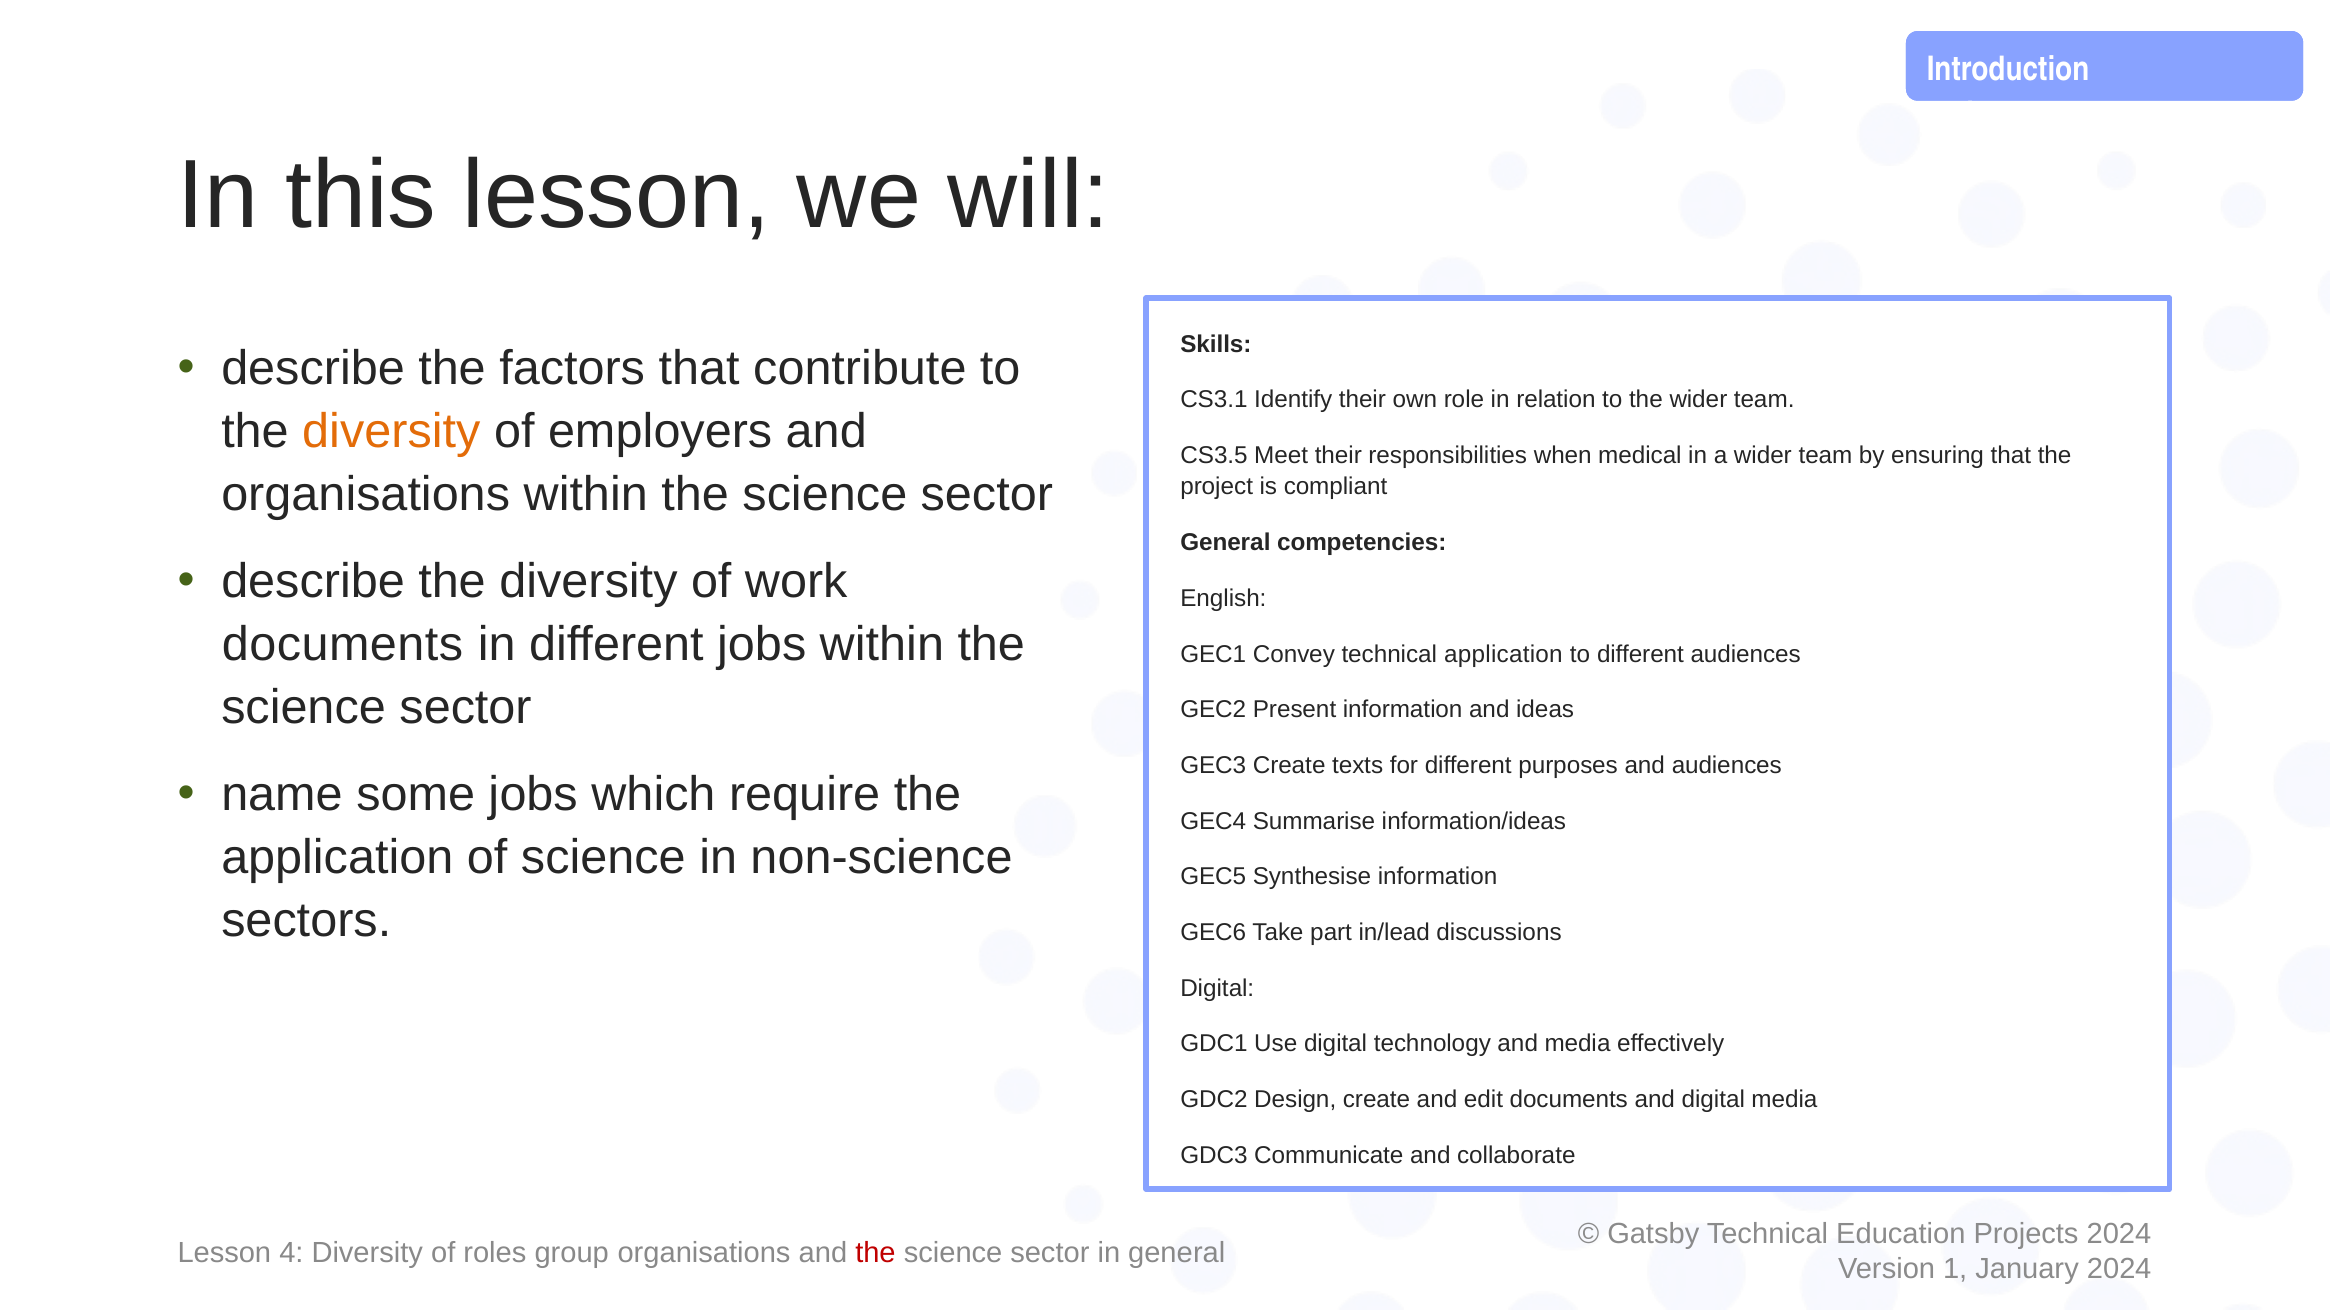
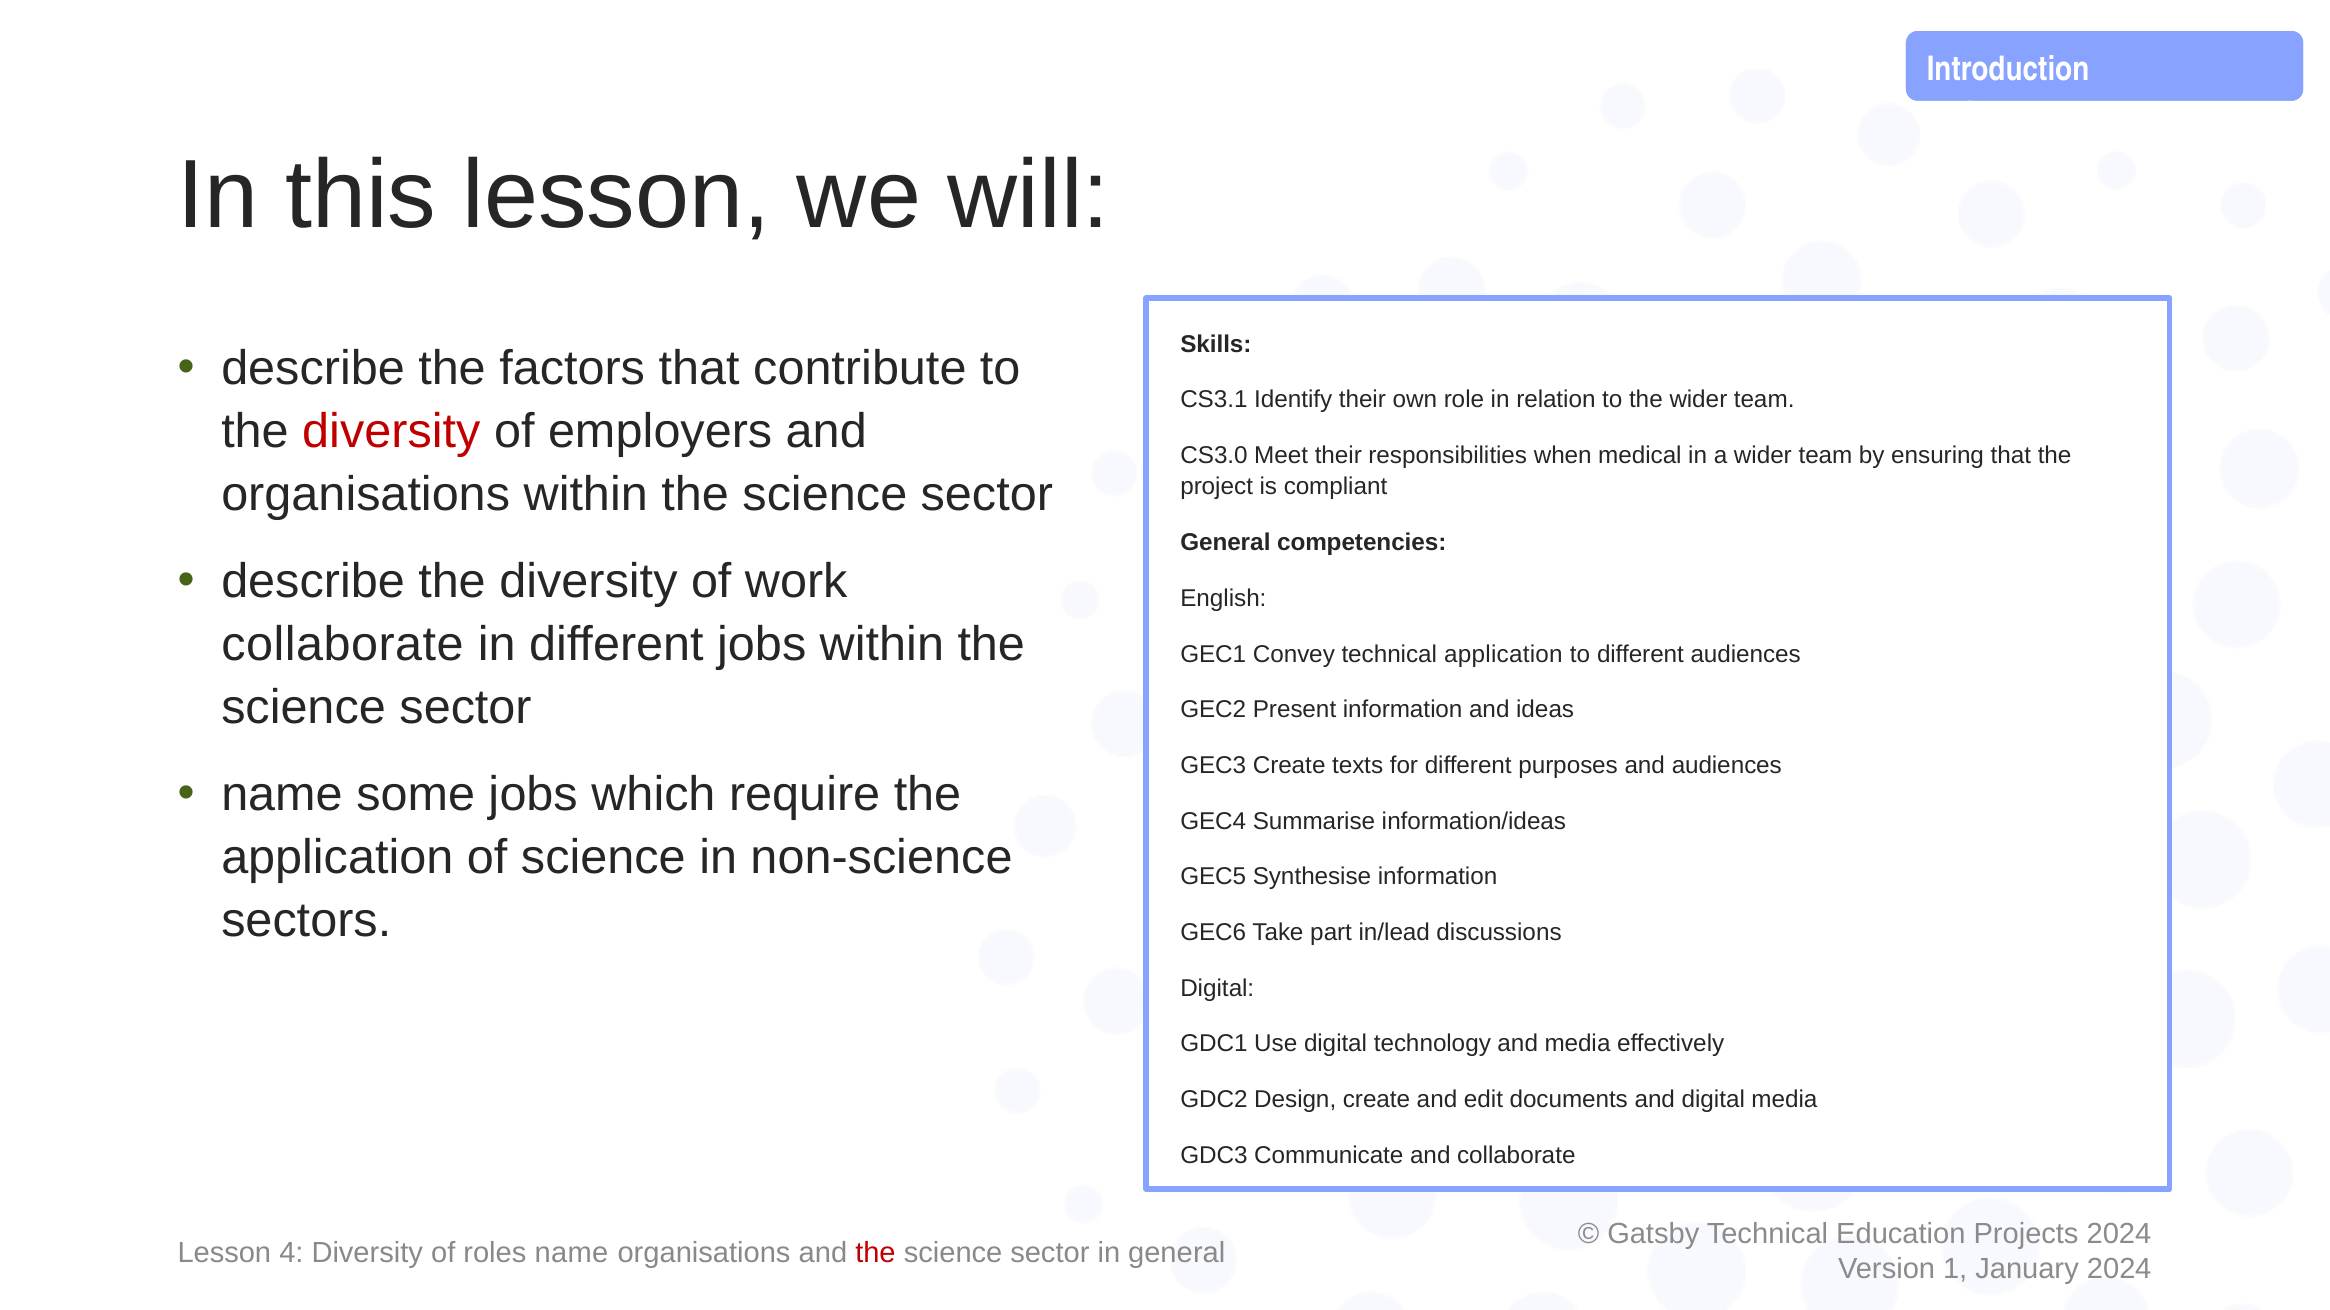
diversity at (391, 432) colour: orange -> red
CS3.5: CS3.5 -> CS3.0
documents at (342, 645): documents -> collaborate
roles group: group -> name
